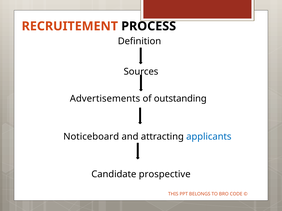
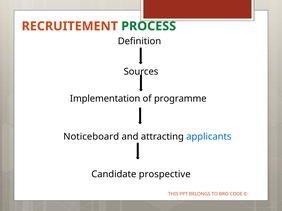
PROCESS colour: black -> green
Advertisements: Advertisements -> Implementation
outstanding: outstanding -> programme
